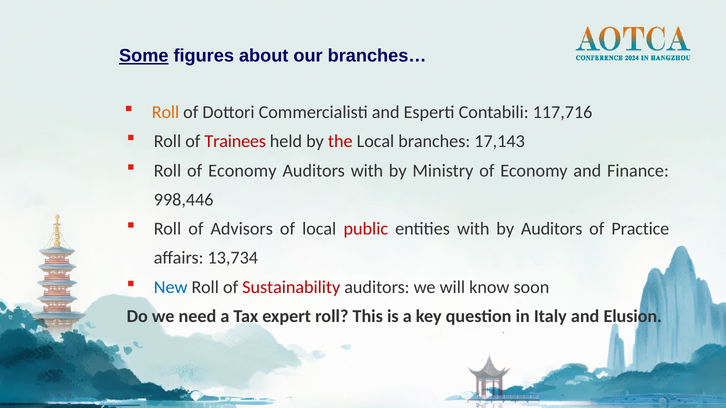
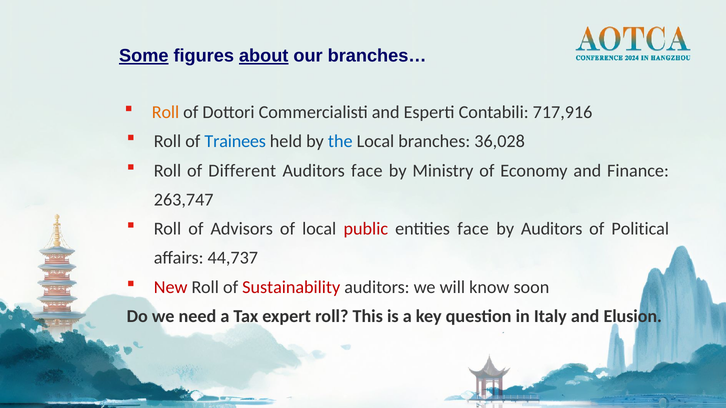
about underline: none -> present
117,716: 117,716 -> 717,916
Trainees colour: red -> blue
the colour: red -> blue
17,143: 17,143 -> 36,028
Roll of Economy: Economy -> Different
Auditors with: with -> face
998,446: 998,446 -> 263,747
entities with: with -> face
Practice: Practice -> Political
13,734: 13,734 -> 44,737
New colour: blue -> red
